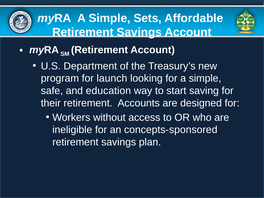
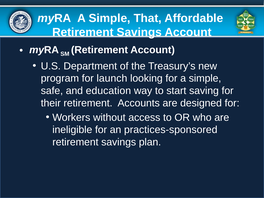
Sets: Sets -> That
concepts-sponsored: concepts-sponsored -> practices-sponsored
